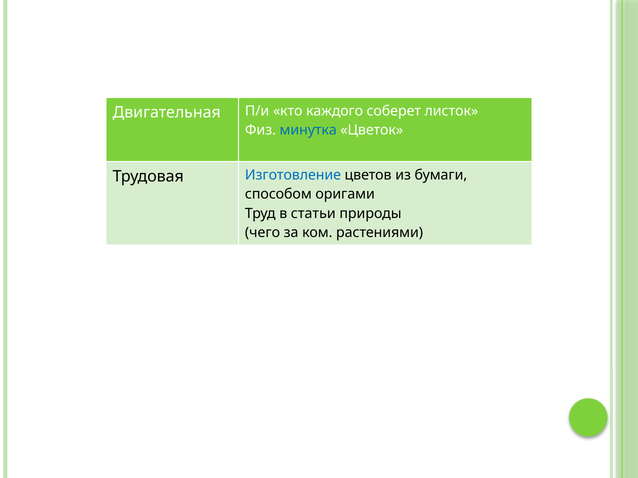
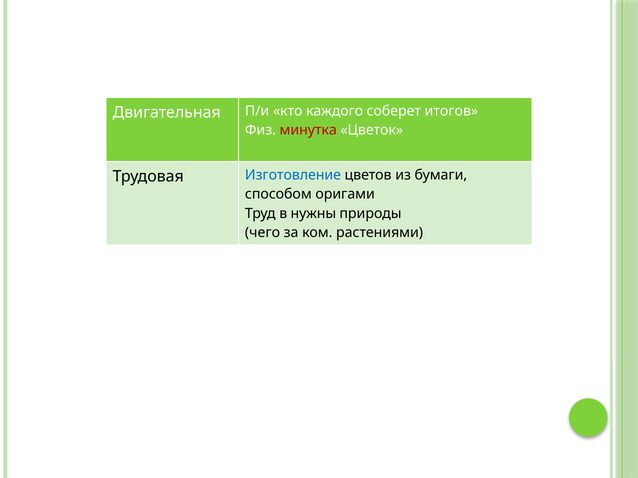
листок: листок -> итогов
минутка colour: blue -> red
статьи: статьи -> нужны
